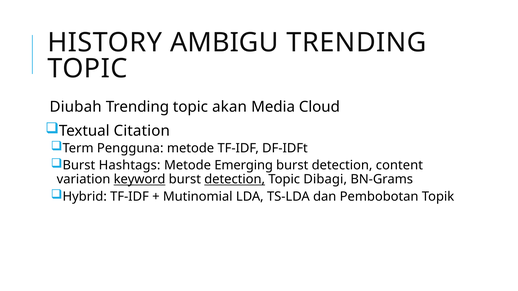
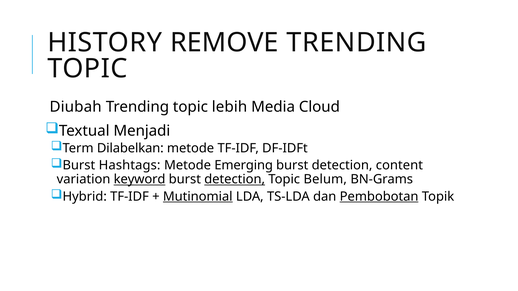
AMBIGU: AMBIGU -> REMOVE
akan: akan -> lebih
Citation: Citation -> Menjadi
Pengguna: Pengguna -> Dilabelkan
Dibagi: Dibagi -> Belum
Mutinomial underline: none -> present
Pembobotan underline: none -> present
